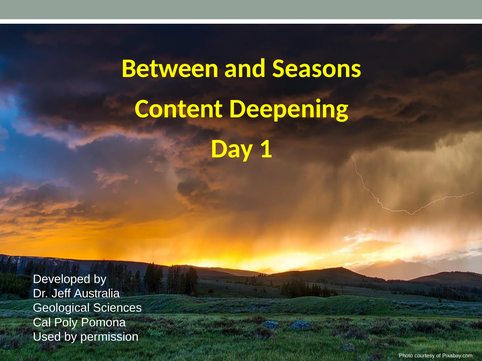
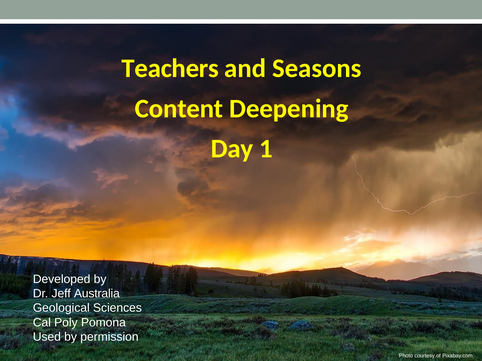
Between: Between -> Teachers
